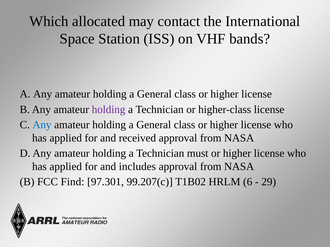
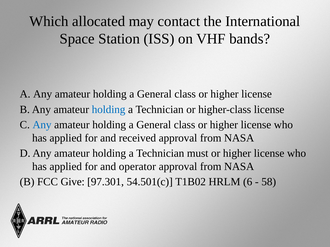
holding at (109, 110) colour: purple -> blue
includes: includes -> operator
Find: Find -> Give
99.207(c: 99.207(c -> 54.501(c
29: 29 -> 58
